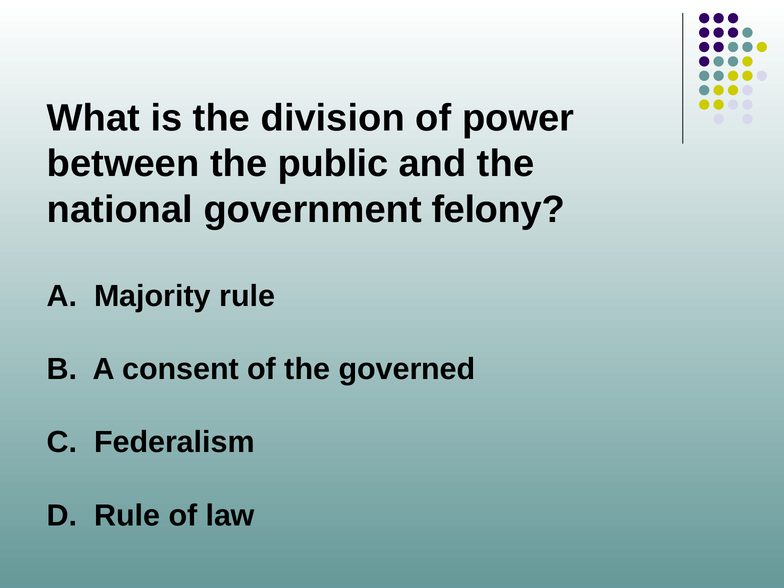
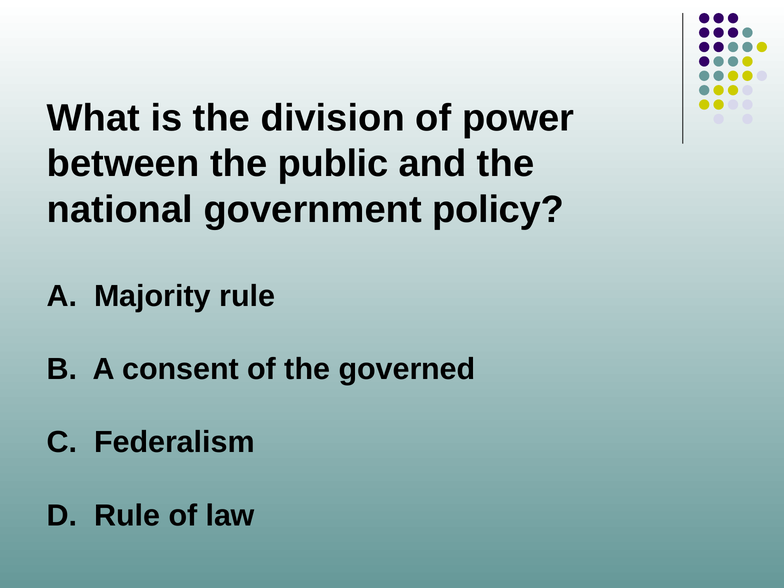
felony: felony -> policy
